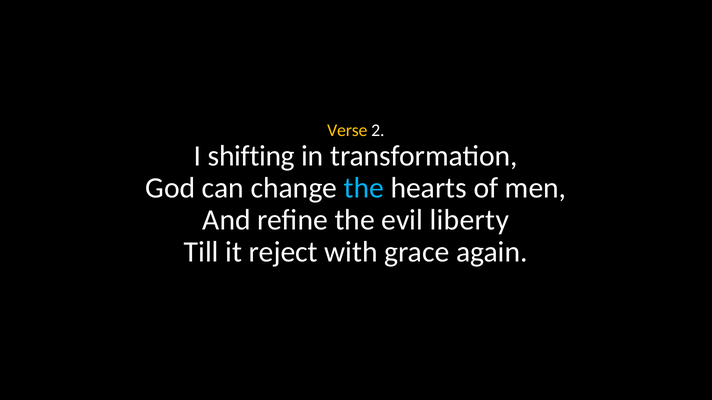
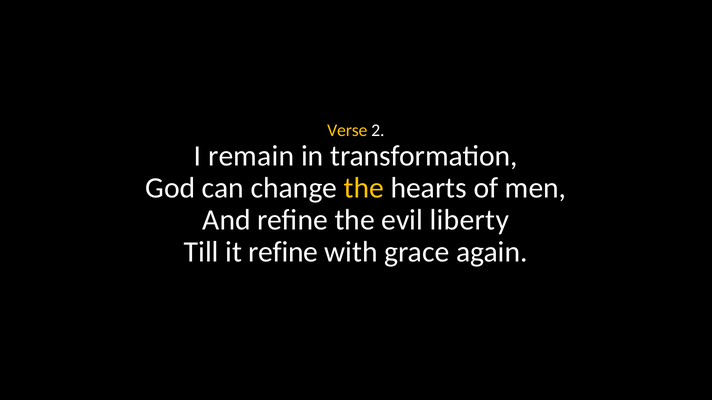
shifting: shifting -> remain
the at (364, 188) colour: light blue -> yellow
it reject: reject -> refine
